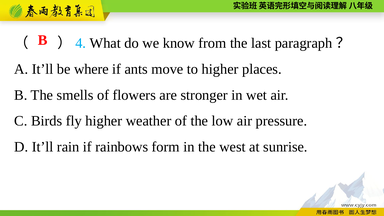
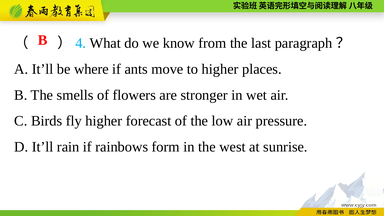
weather: weather -> forecast
